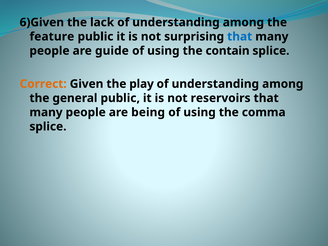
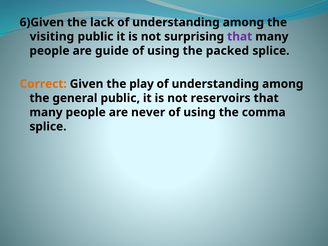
feature: feature -> visiting
that at (240, 37) colour: blue -> purple
contain: contain -> packed
being: being -> never
